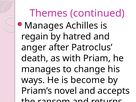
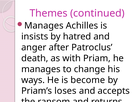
regain: regain -> insists
novel: novel -> loses
